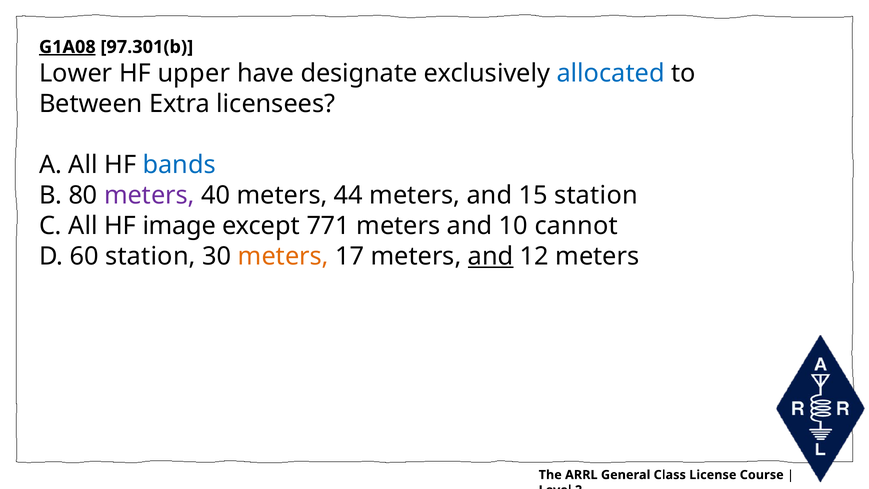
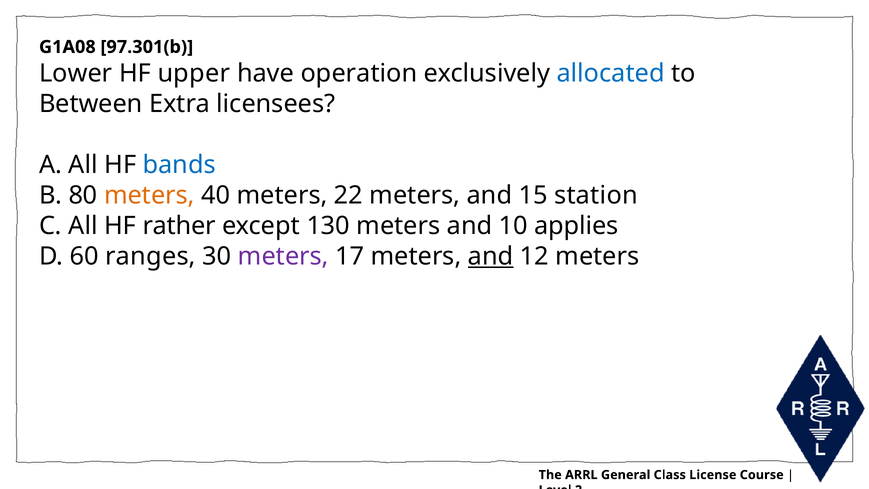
G1A08 underline: present -> none
designate: designate -> operation
meters at (149, 195) colour: purple -> orange
44: 44 -> 22
image: image -> rather
771: 771 -> 130
cannot: cannot -> applies
60 station: station -> ranges
meters at (283, 256) colour: orange -> purple
